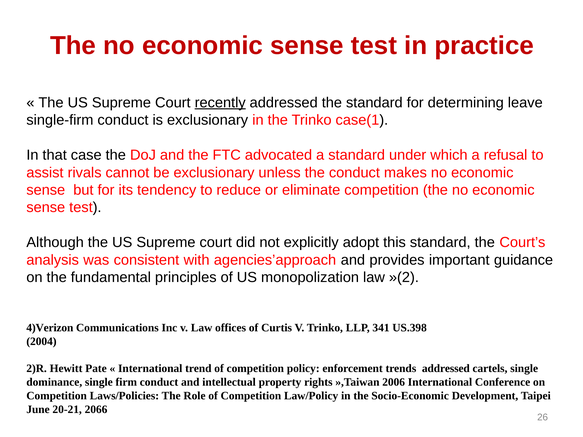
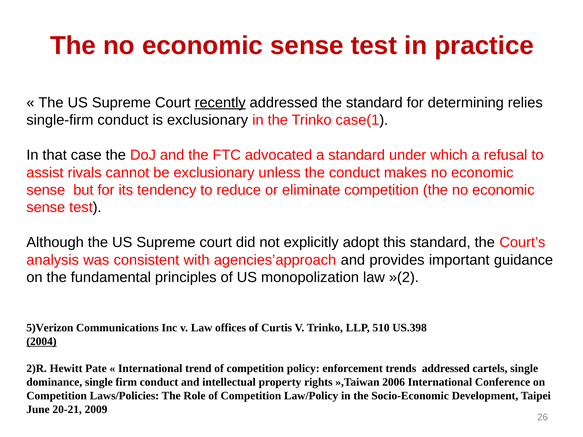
leave: leave -> relies
4)Verizon: 4)Verizon -> 5)Verizon
341: 341 -> 510
2004 underline: none -> present
2066: 2066 -> 2009
